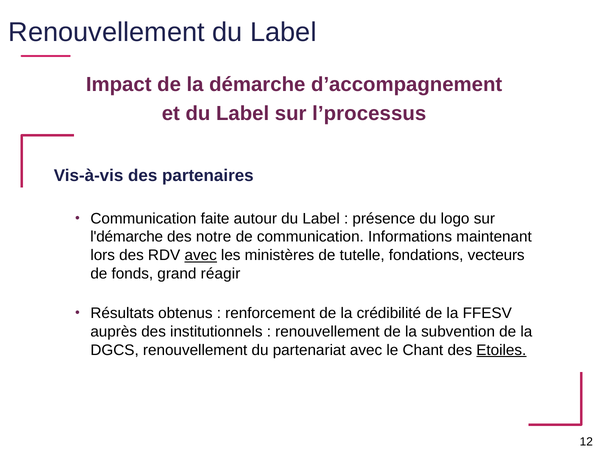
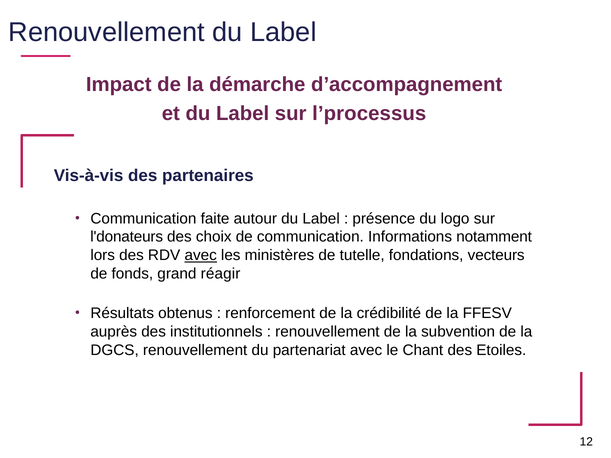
l'démarche: l'démarche -> l'donateurs
notre: notre -> choix
maintenant: maintenant -> notamment
Etoiles underline: present -> none
